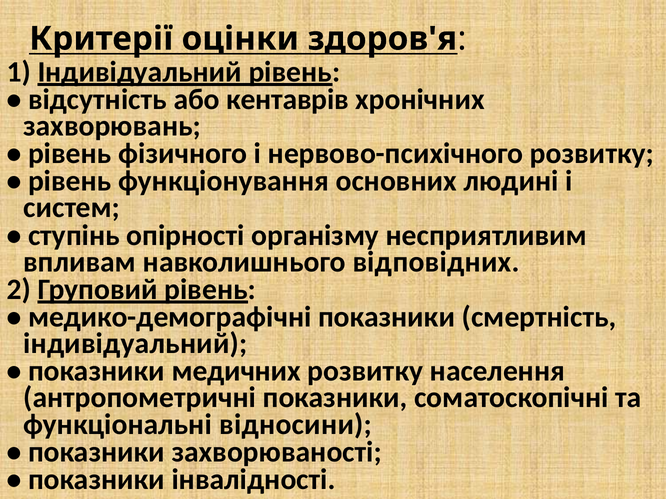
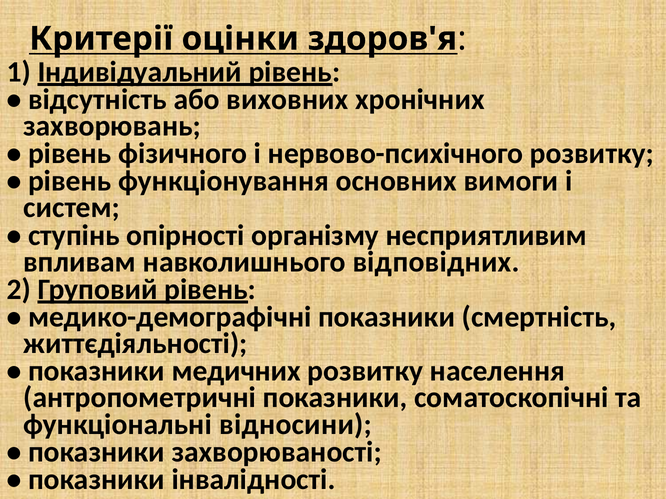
кентаврів: кентаврів -> виховних
людині: людині -> вимоги
індивідуальний at (135, 344): індивідуальний -> життєдіяльності
